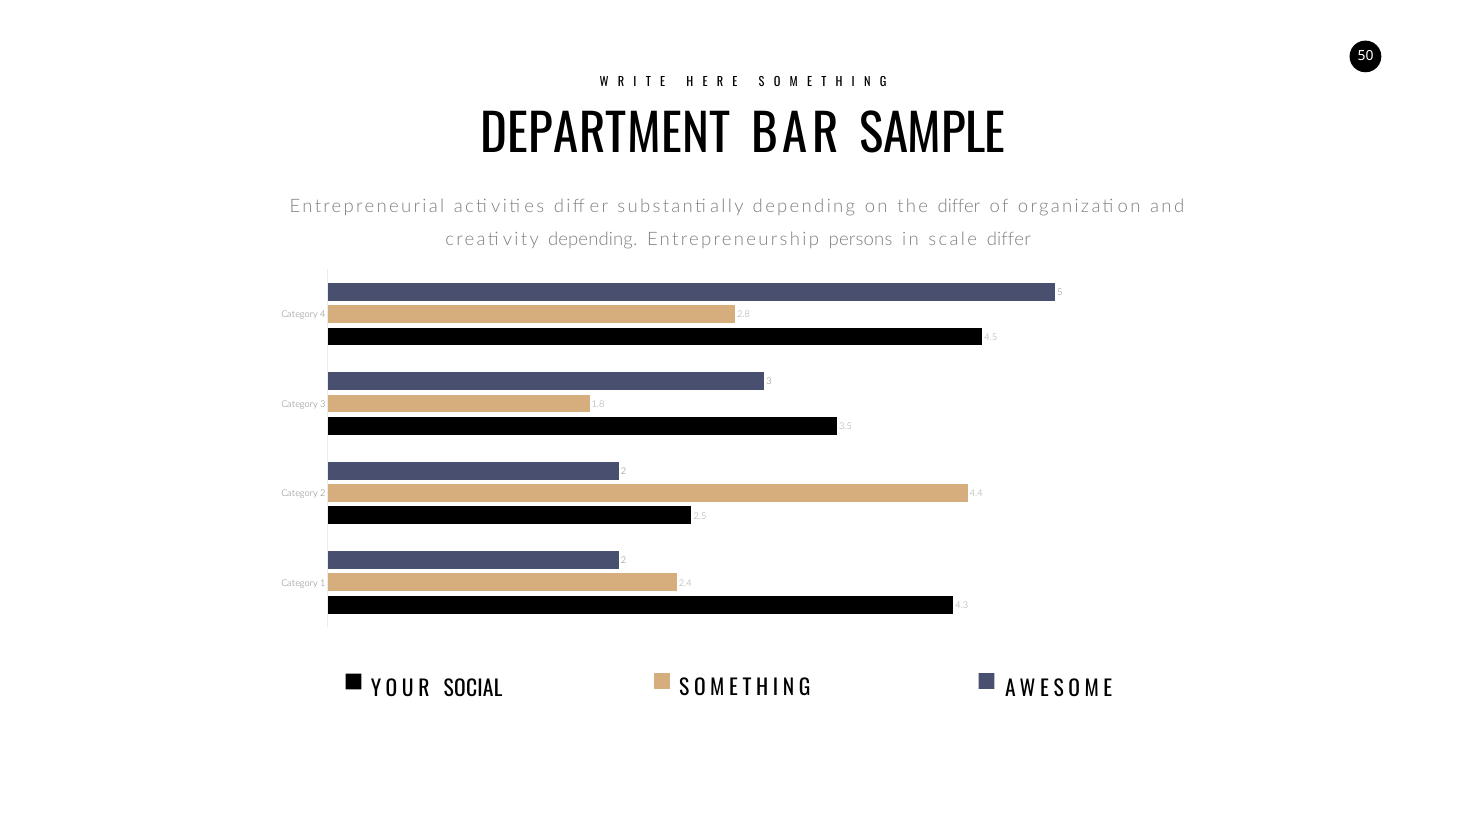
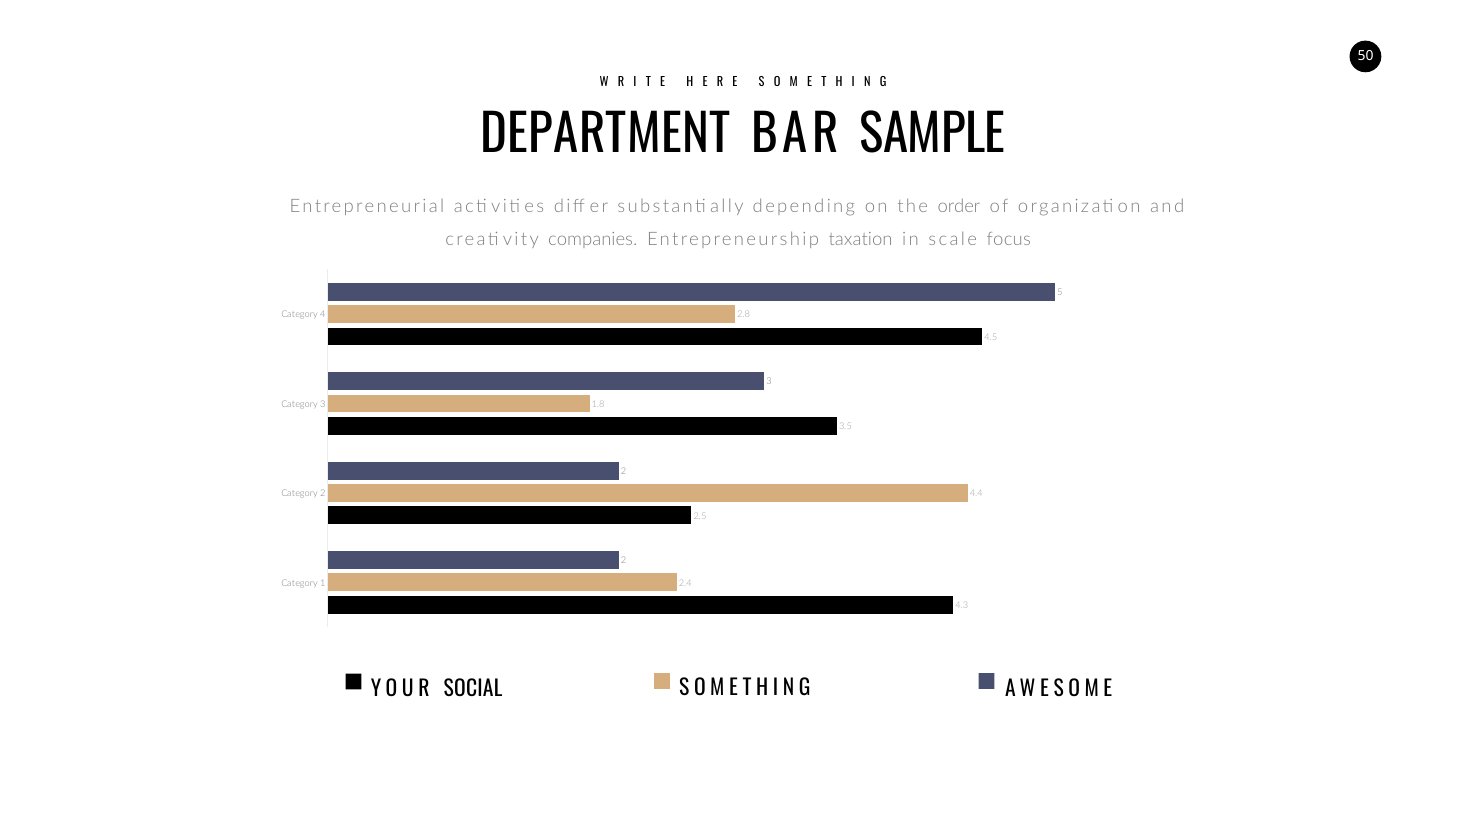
the differ: differ -> order
creativity depending: depending -> companies
persons: persons -> taxation
scale differ: differ -> focus
